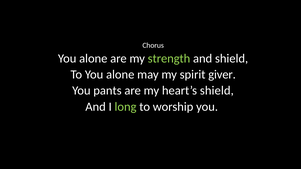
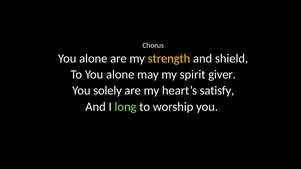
strength colour: light green -> yellow
pants: pants -> solely
heart’s shield: shield -> satisfy
